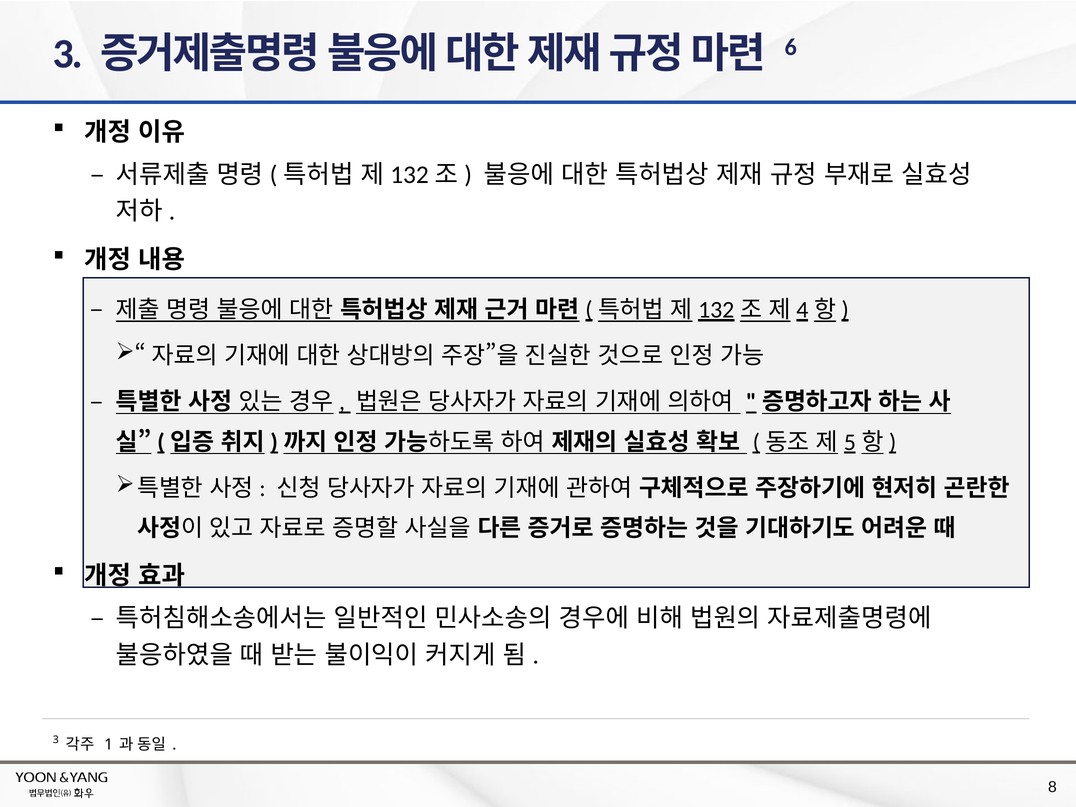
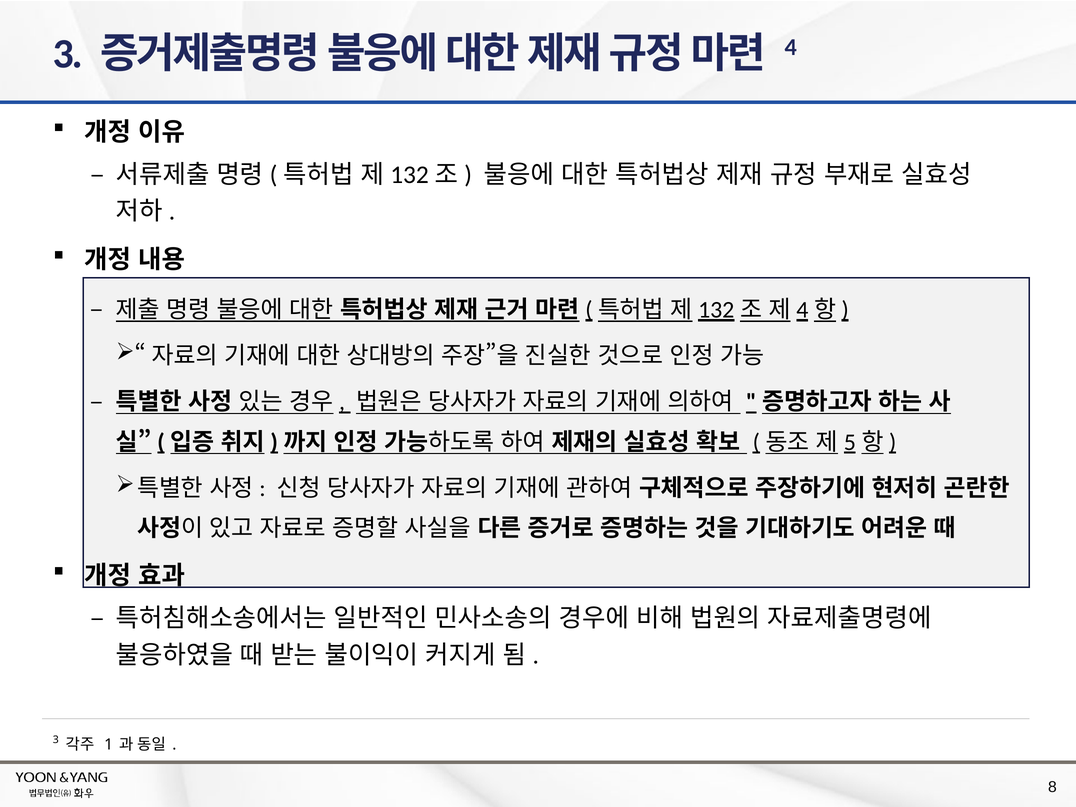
6: 6 -> 4
